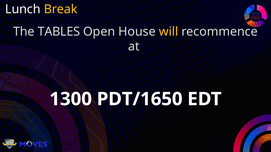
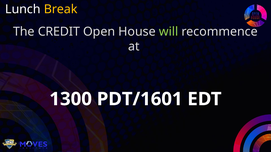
TABLES: TABLES -> CREDIT
will colour: yellow -> light green
PDT/1650: PDT/1650 -> PDT/1601
